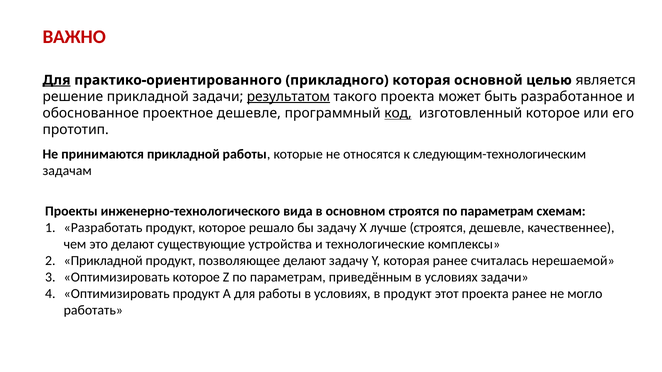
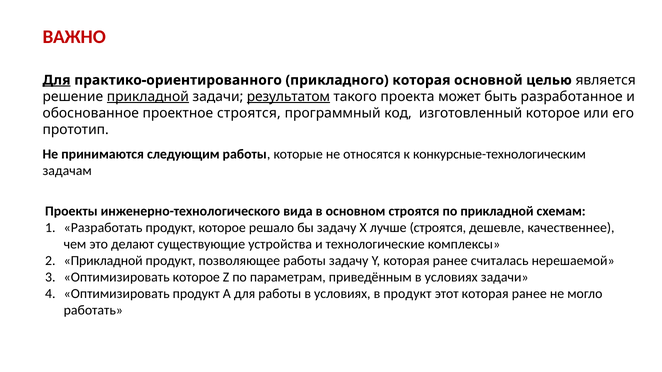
прикладной at (148, 97) underline: none -> present
проектное дешевле: дешевле -> строятся
код underline: present -> none
принимаются прикладной: прикладной -> следующим
следующим-технологическим: следующим-технологическим -> конкурсные-технологическим
строятся по параметрам: параметрам -> прикладной
позволяющее делают: делают -> работы
этот проекта: проекта -> которая
